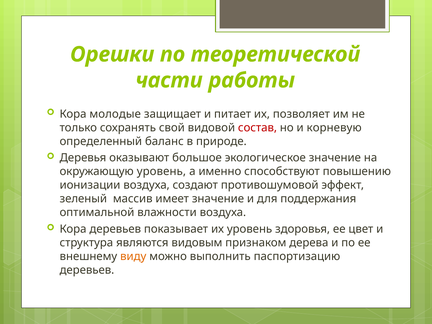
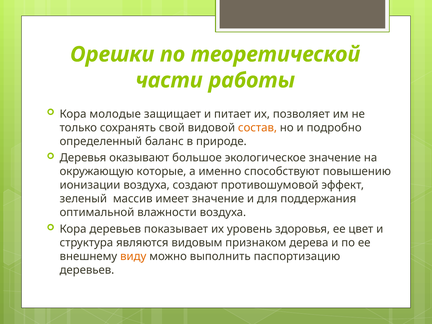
состав colour: red -> orange
корневую: корневую -> подробно
окружающую уровень: уровень -> которые
